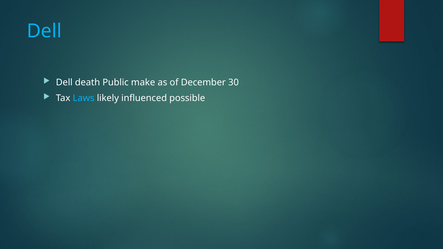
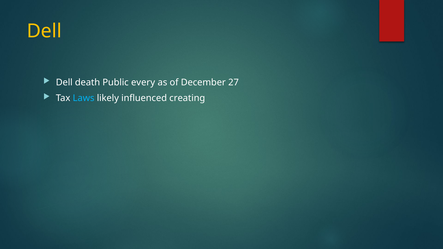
Dell at (44, 31) colour: light blue -> yellow
make: make -> every
30: 30 -> 27
possible: possible -> creating
